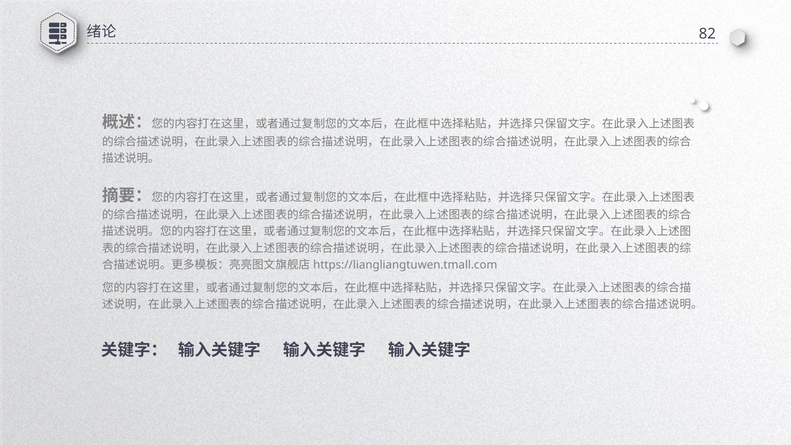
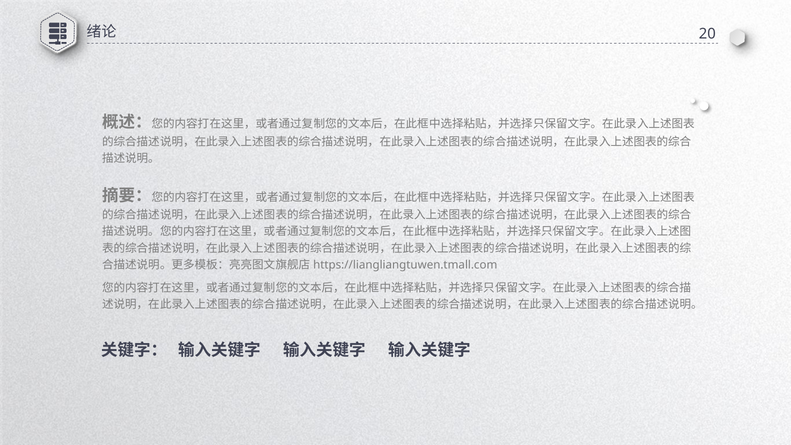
82: 82 -> 20
